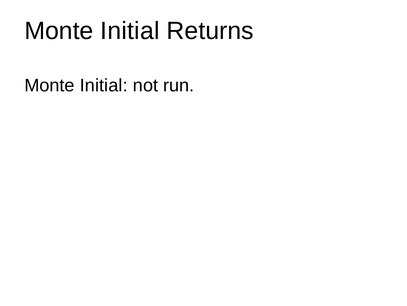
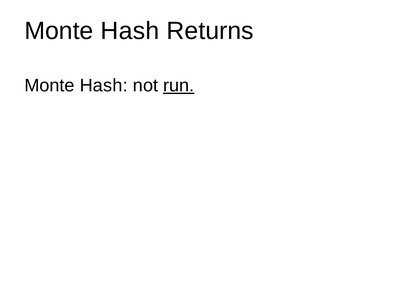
Initial at (130, 31): Initial -> Hash
Initial at (104, 85): Initial -> Hash
run underline: none -> present
